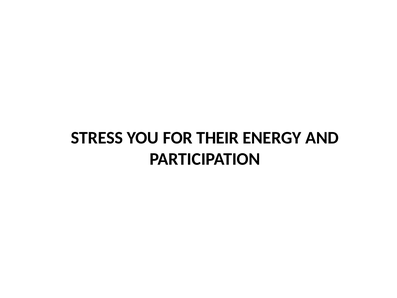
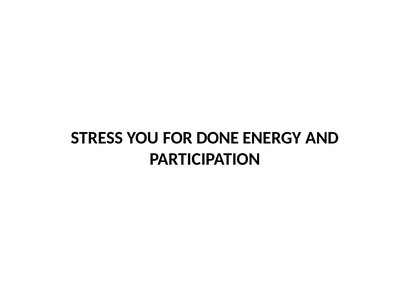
THEIR: THEIR -> DONE
